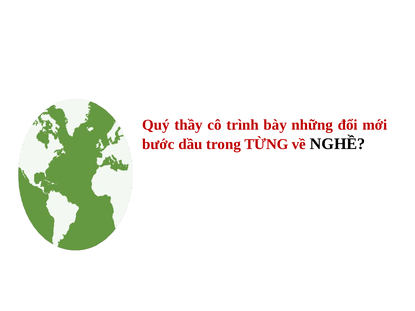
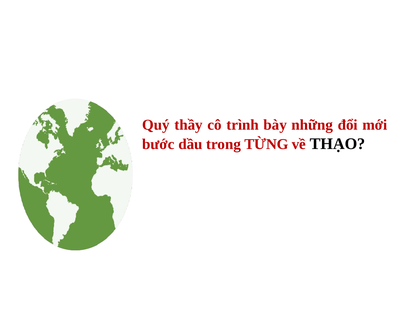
NGHỀ: NGHỀ -> THẠO
